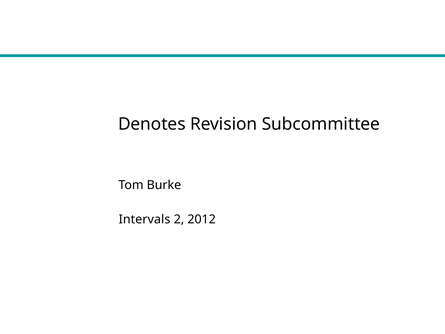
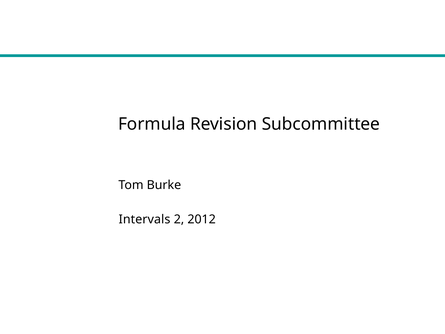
Denotes: Denotes -> Formula
